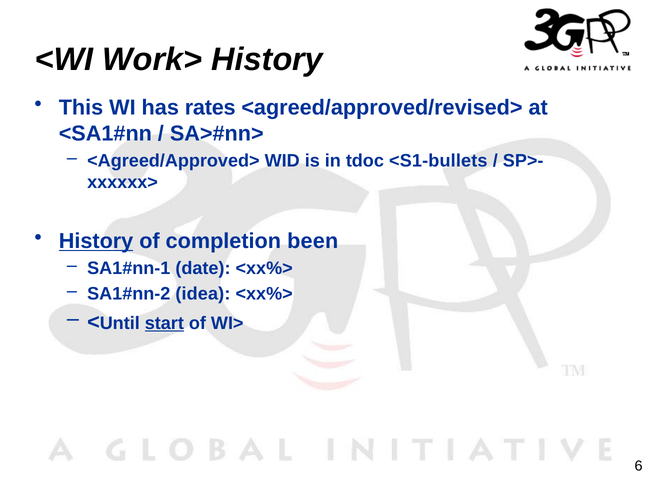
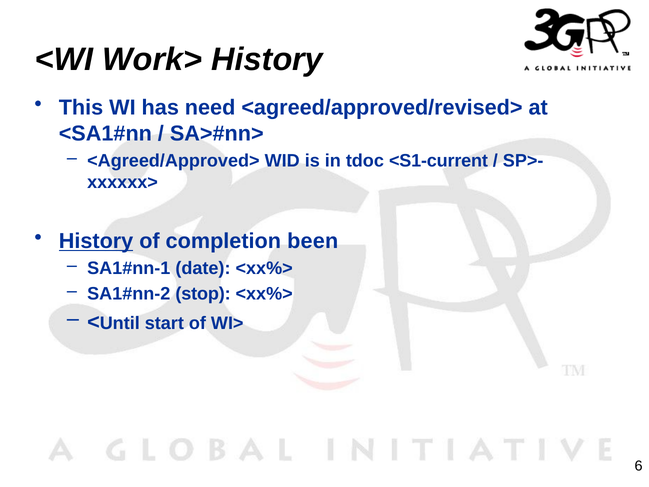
rates: rates -> need
<S1-bullets: <S1-bullets -> <S1-current
idea: idea -> stop
start underline: present -> none
